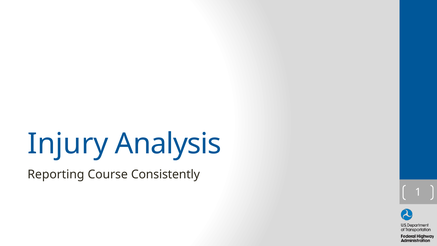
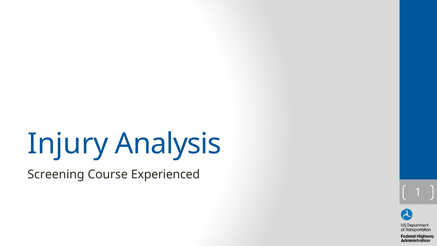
Reporting: Reporting -> Screening
Consistently: Consistently -> Experienced
